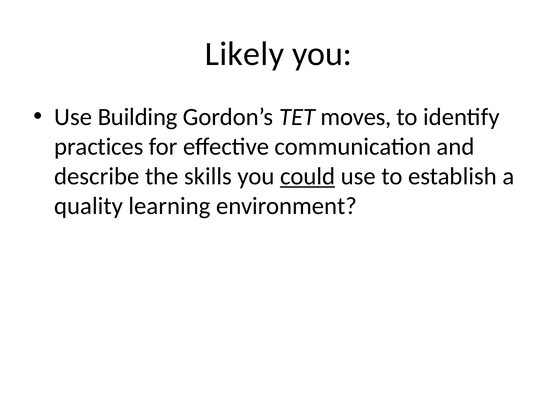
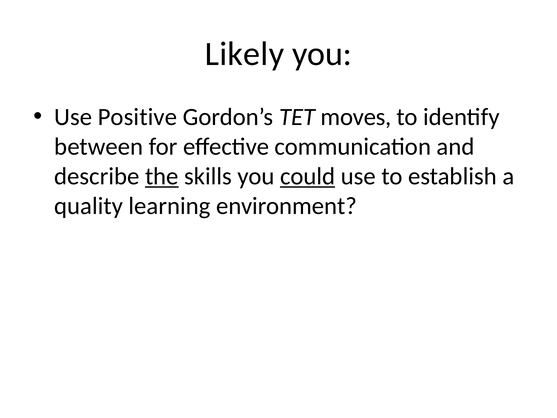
Building: Building -> Positive
practices: practices -> between
the underline: none -> present
